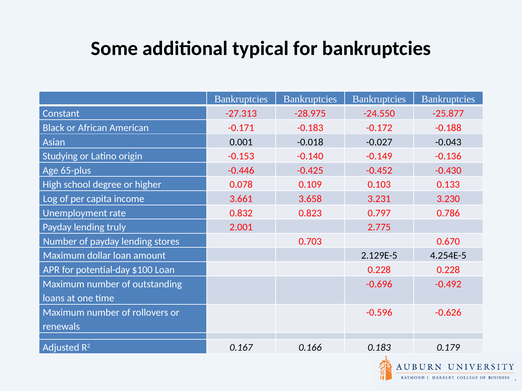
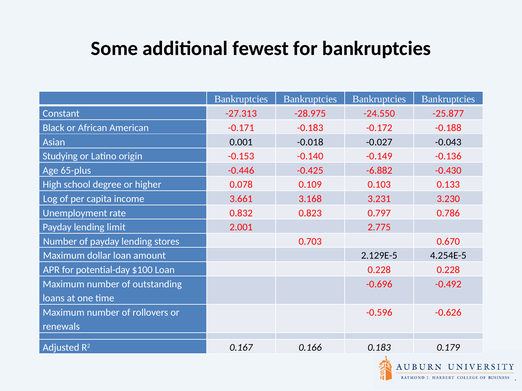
typical: typical -> fewest
-0.452: -0.452 -> -6.882
3.658: 3.658 -> 3.168
truly: truly -> limit
